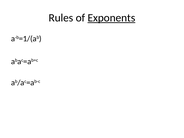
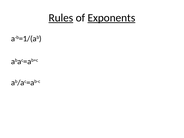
Rules underline: none -> present
